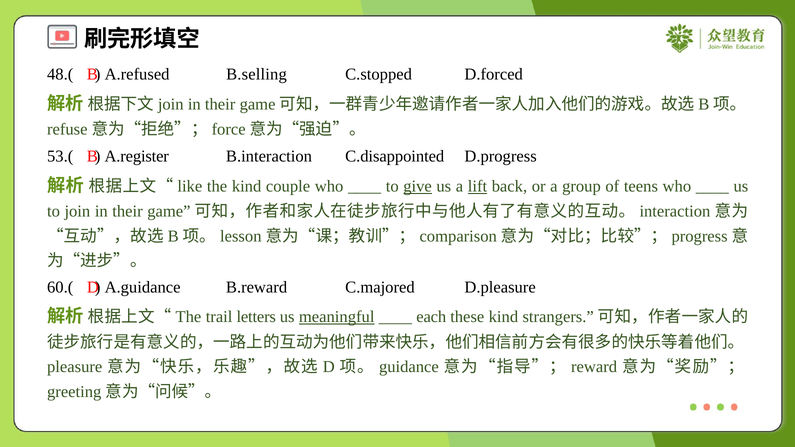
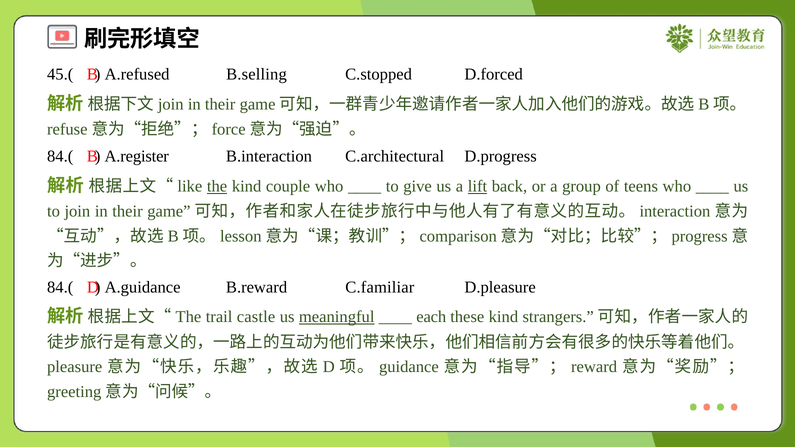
48.(: 48.( -> 45.(
53.( at (60, 156): 53.( -> 84.(
C.disappointed: C.disappointed -> C.architectural
the underline: none -> present
give underline: present -> none
60.( at (60, 287): 60.( -> 84.(
C.majored: C.majored -> C.familiar
letters: letters -> castle
